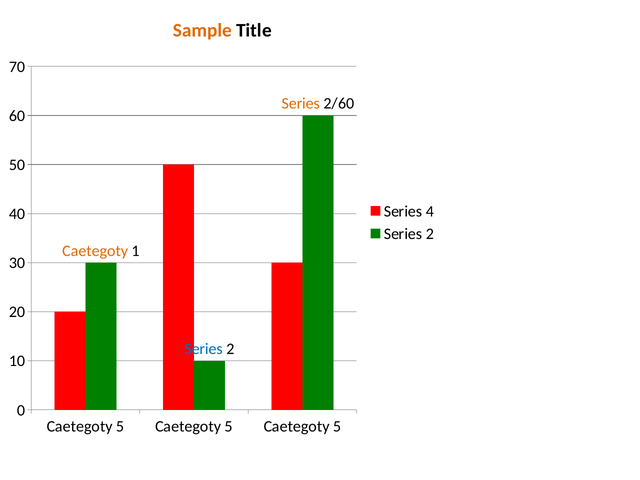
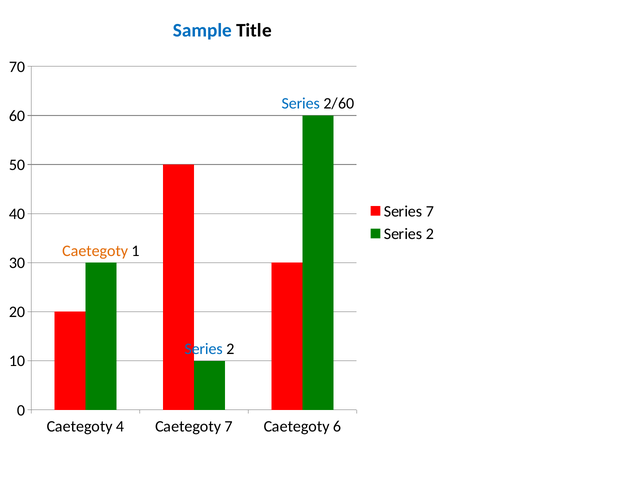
Sample colour: orange -> blue
Series at (301, 104) colour: orange -> blue
Series 4: 4 -> 7
5 at (120, 426): 5 -> 4
5 at (228, 426): 5 -> 7
5 at (337, 426): 5 -> 6
